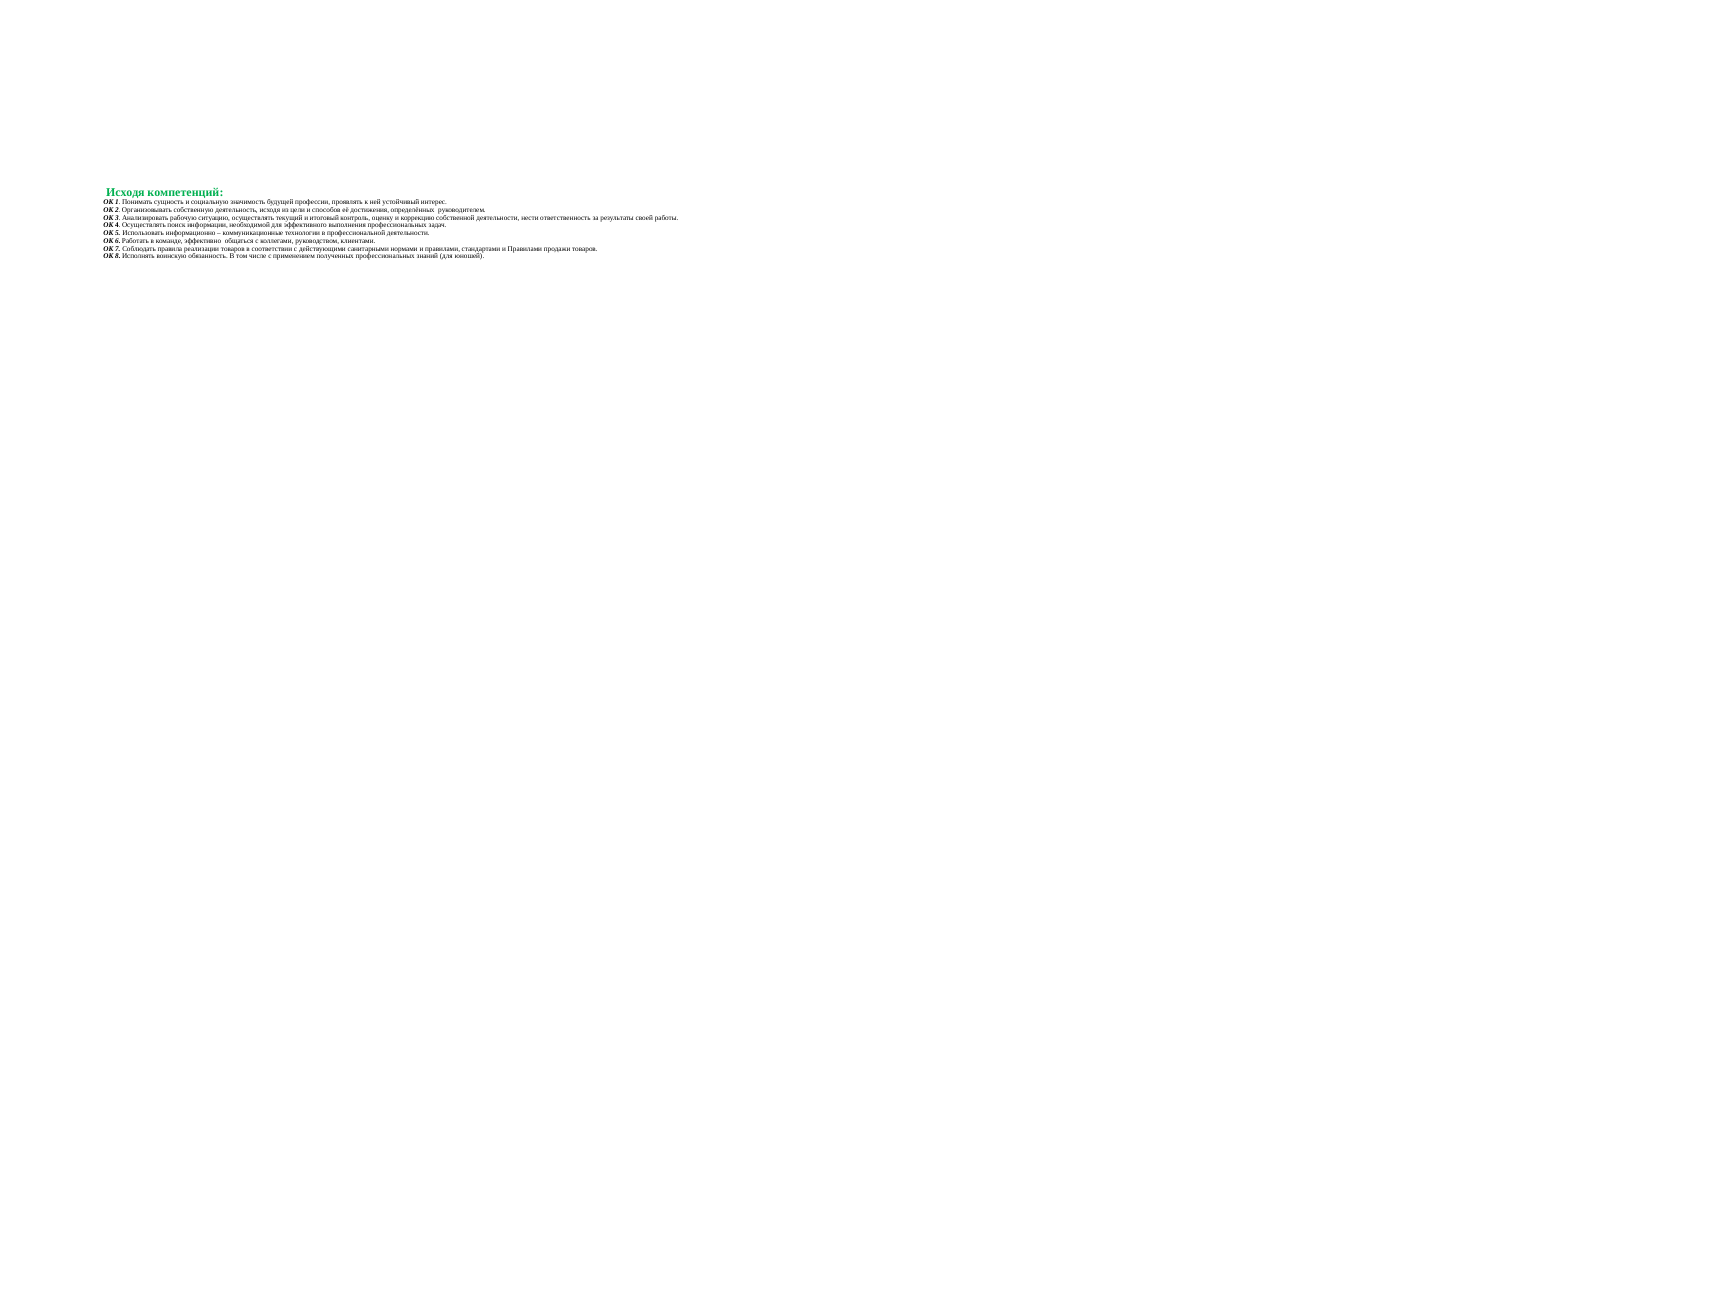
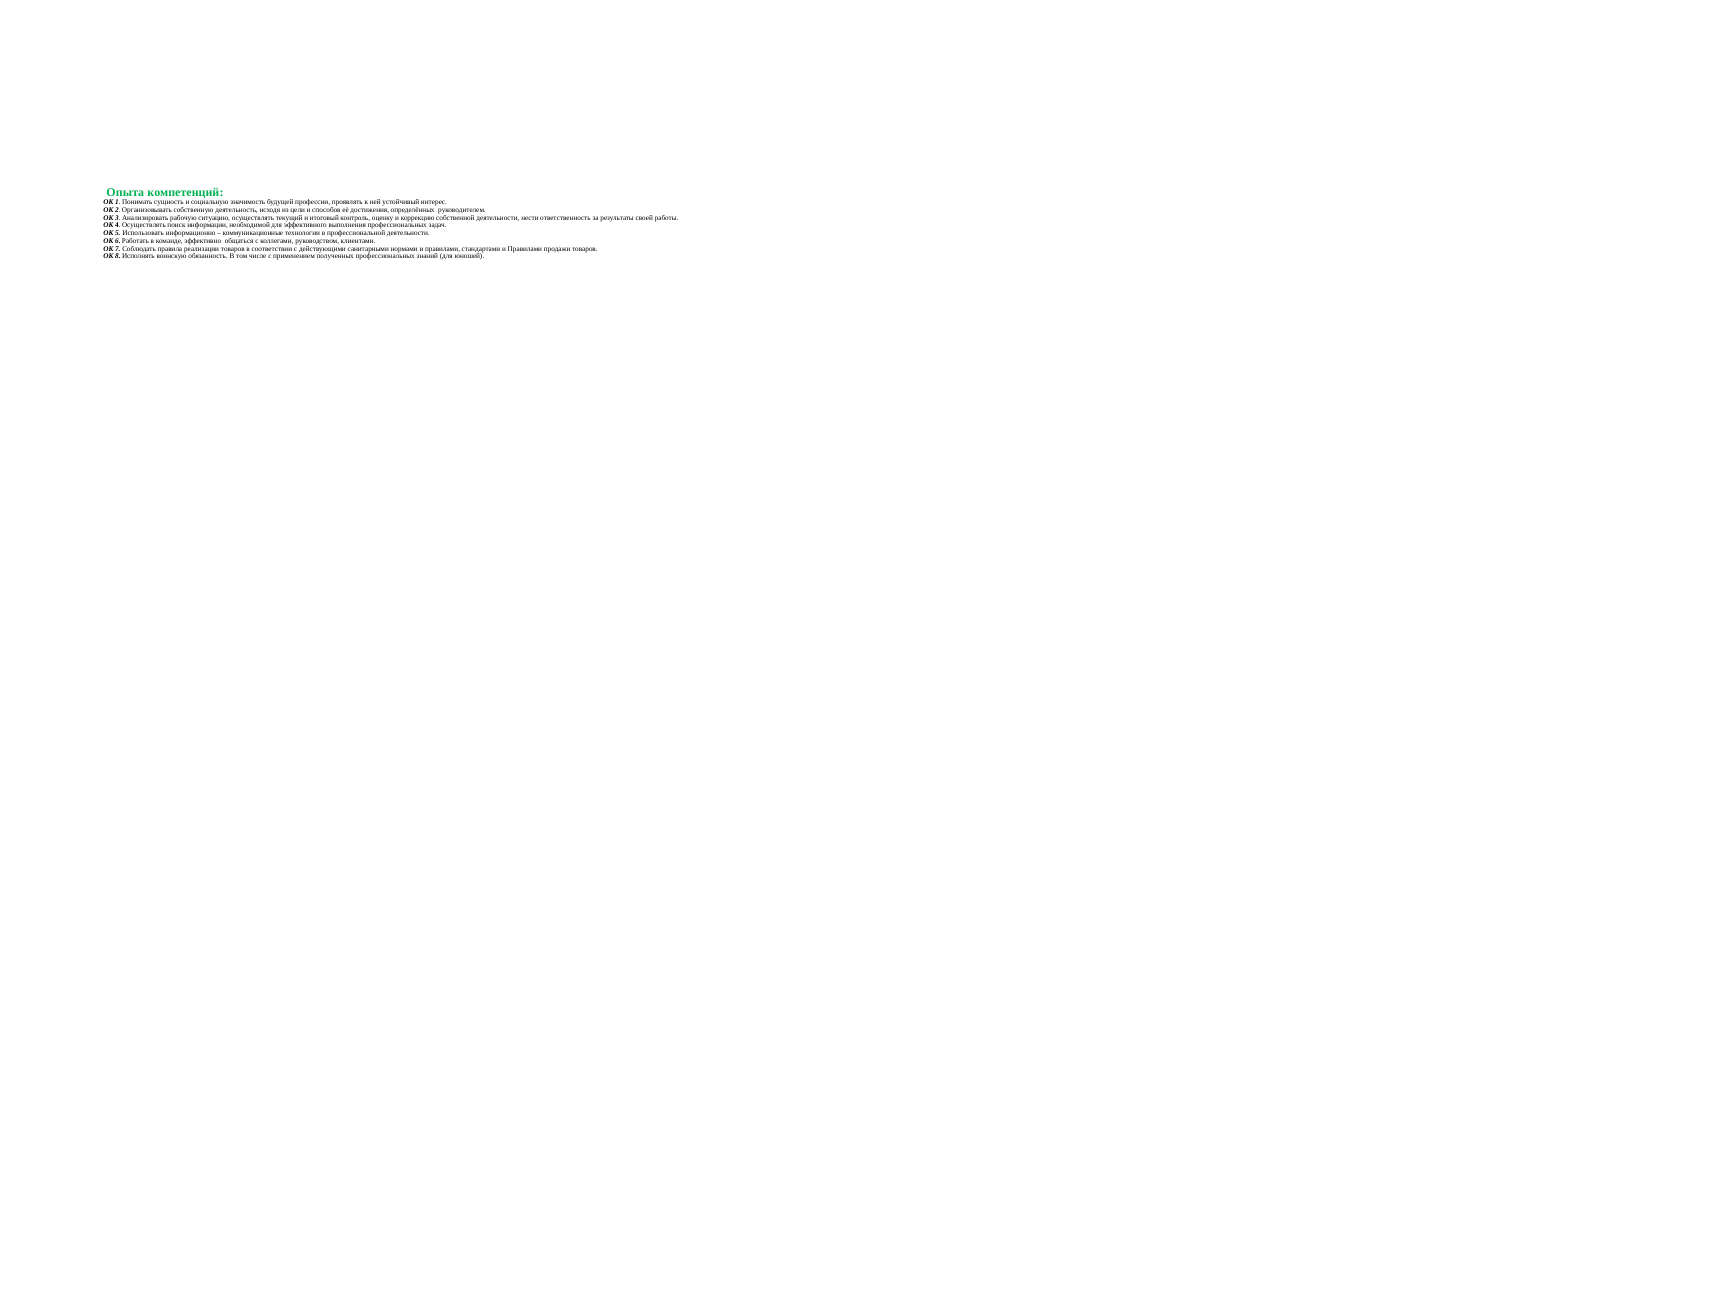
Исходя at (125, 193): Исходя -> Опыта
